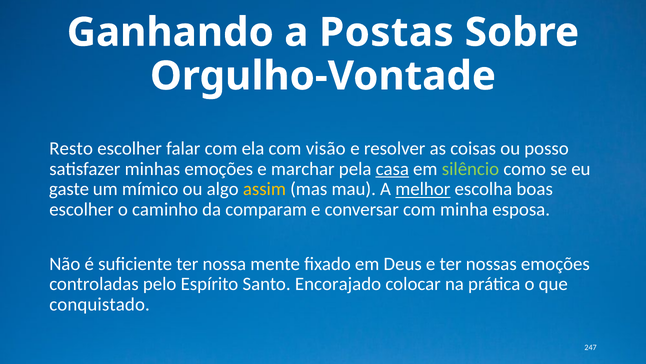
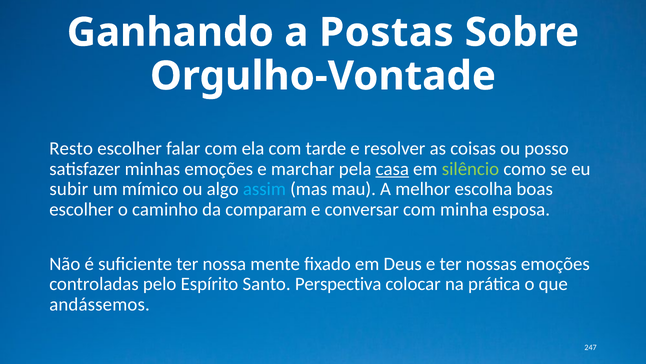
visão: visão -> tarde
gaste: gaste -> subir
assim colour: yellow -> light blue
melhor underline: present -> none
Encorajado: Encorajado -> Perspectiva
conquistado: conquistado -> andássemos
